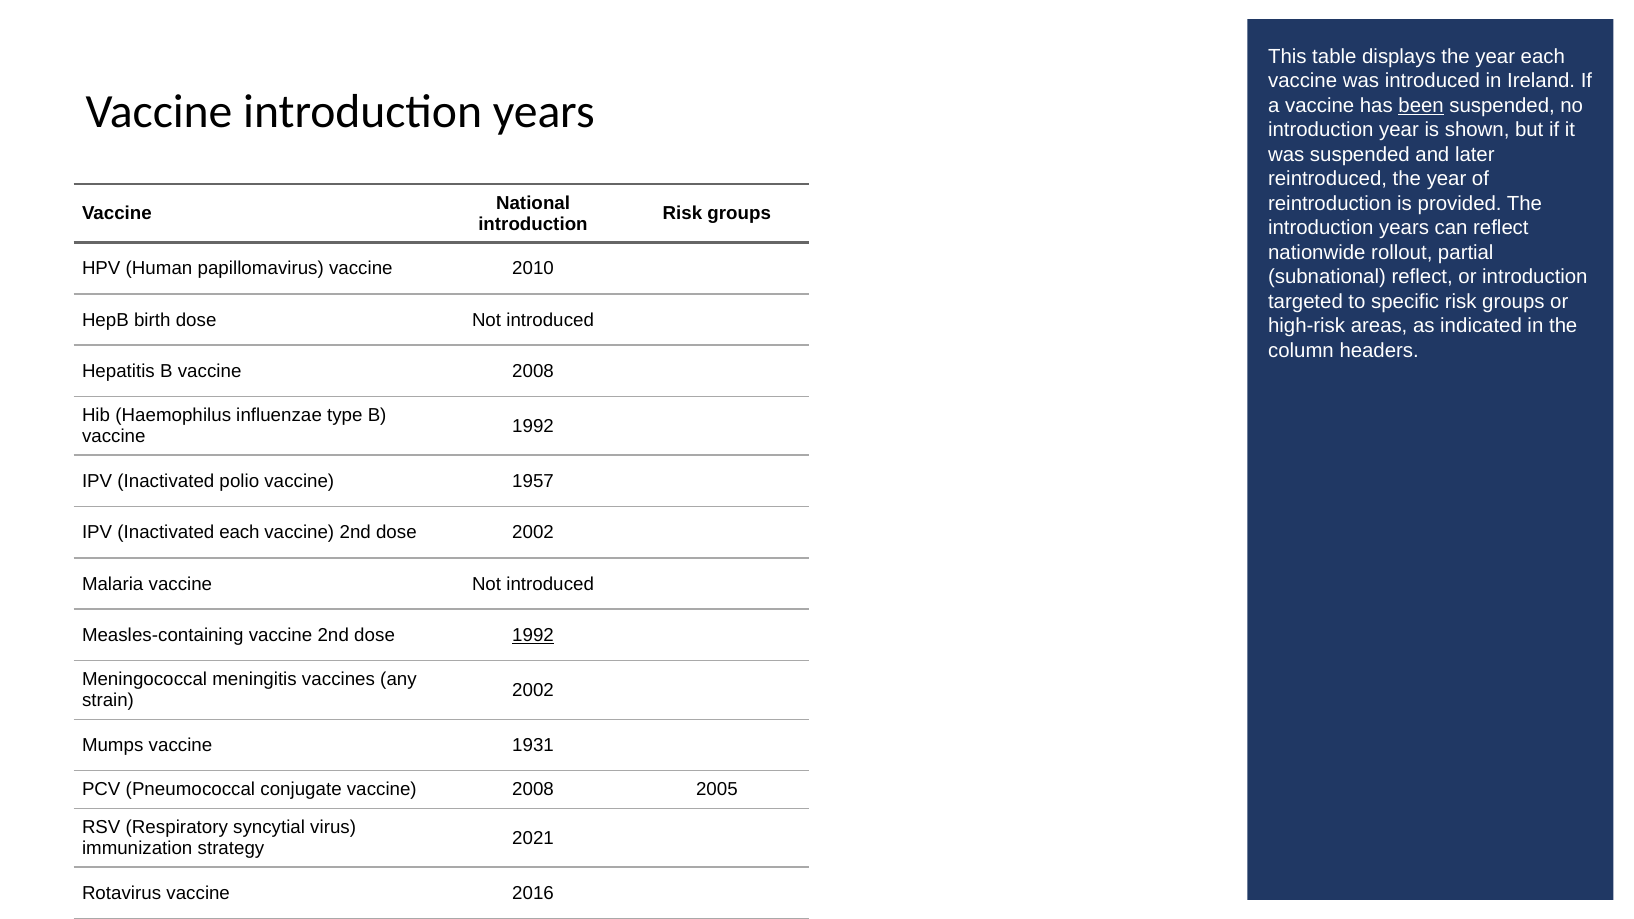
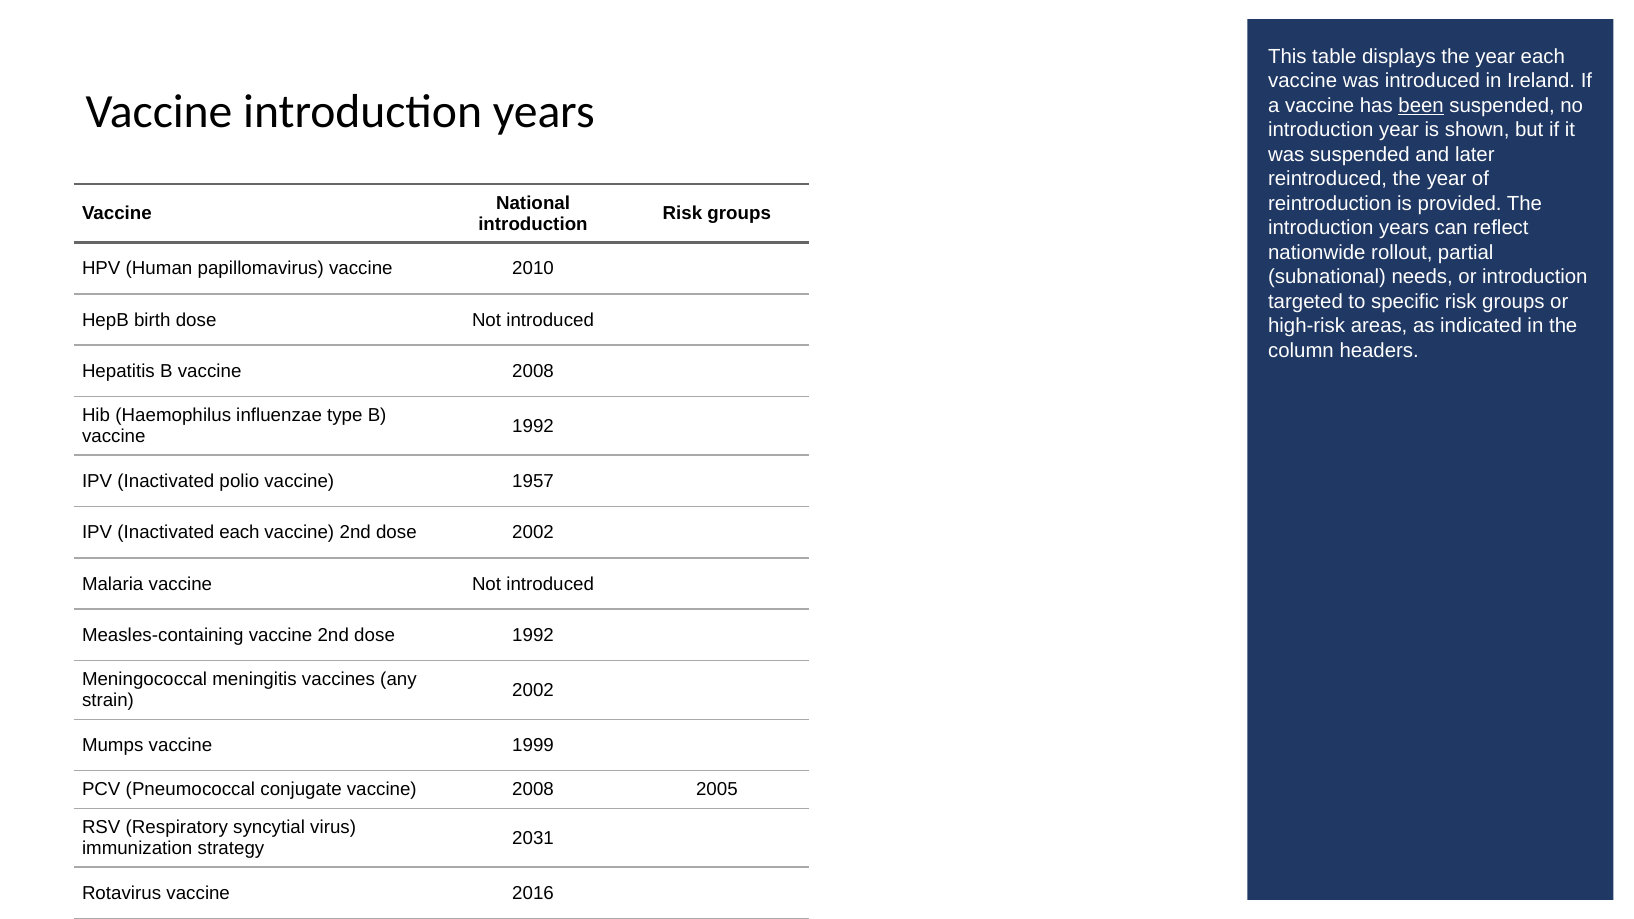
subnational reflect: reflect -> needs
1992 at (533, 635) underline: present -> none
1931: 1931 -> 1999
2021: 2021 -> 2031
